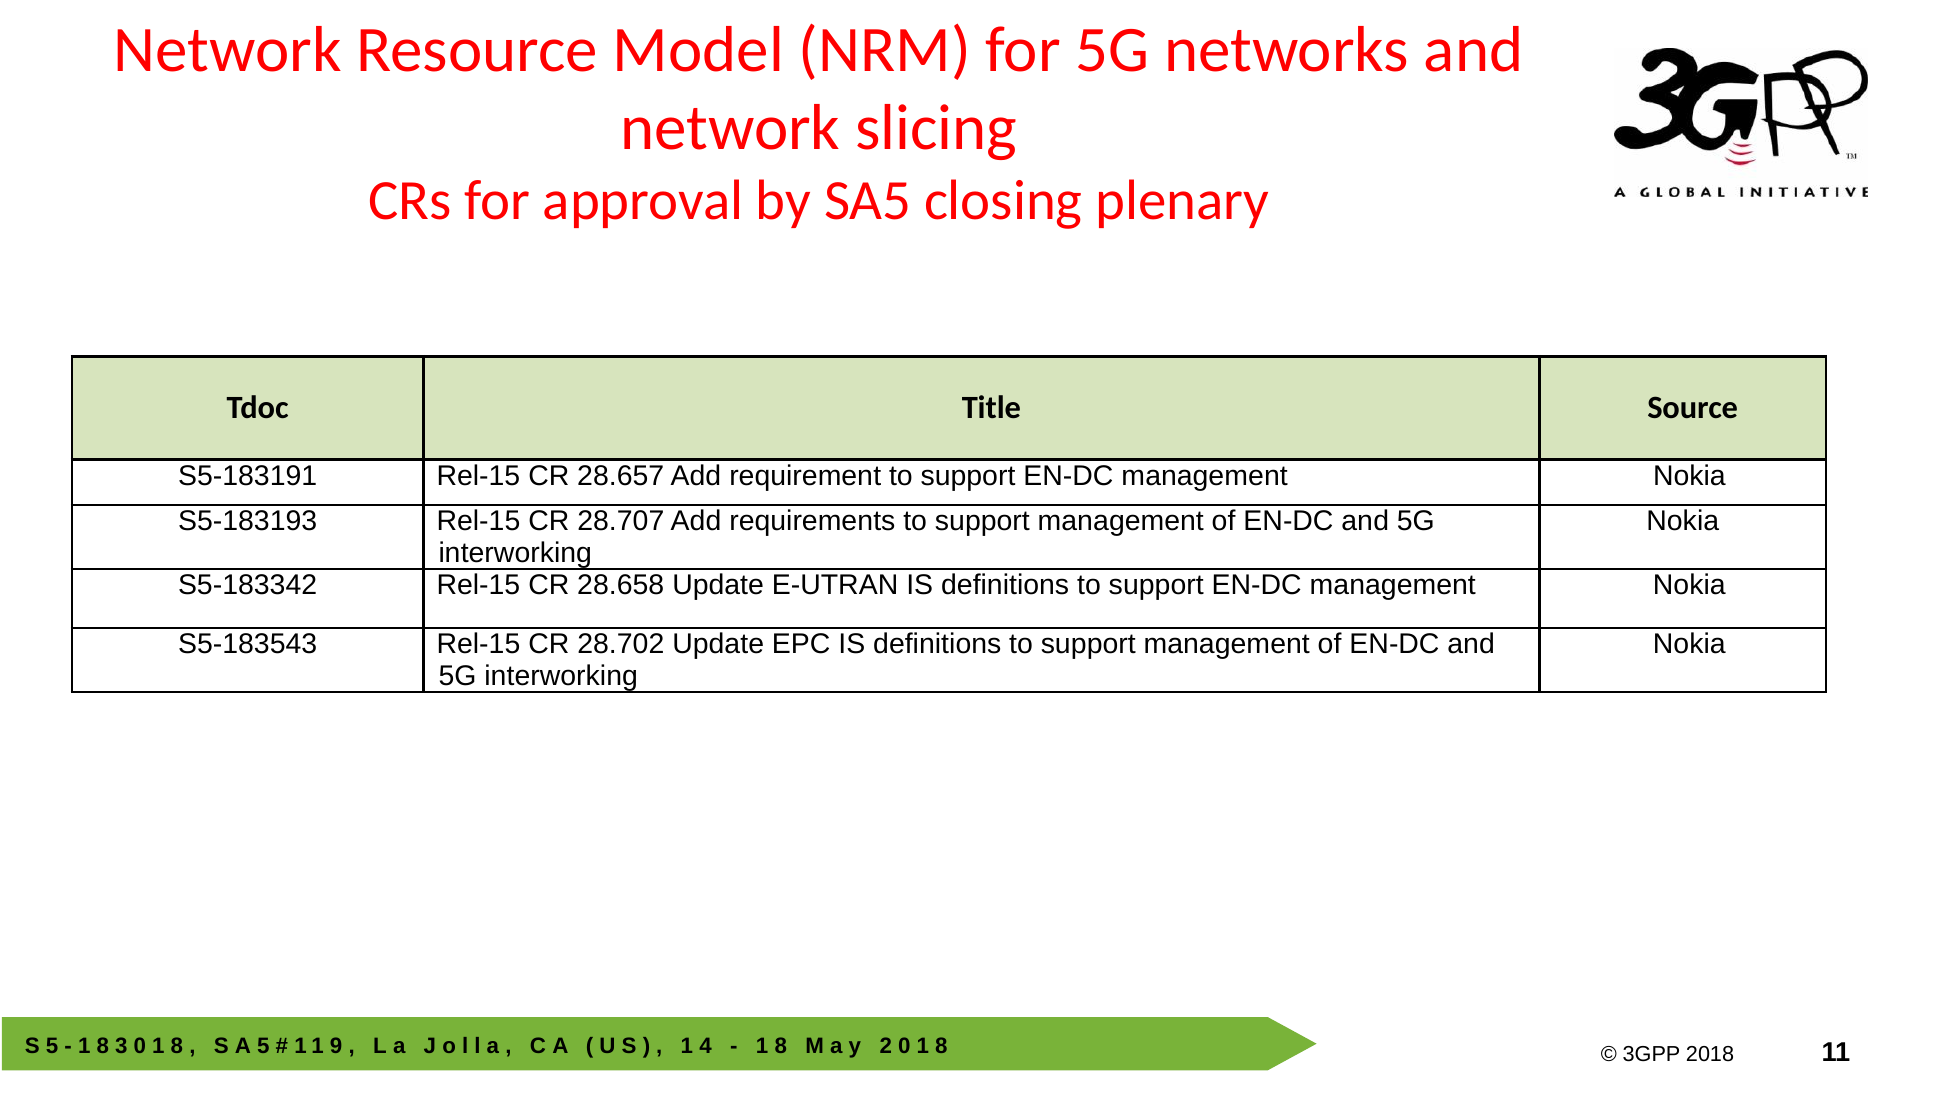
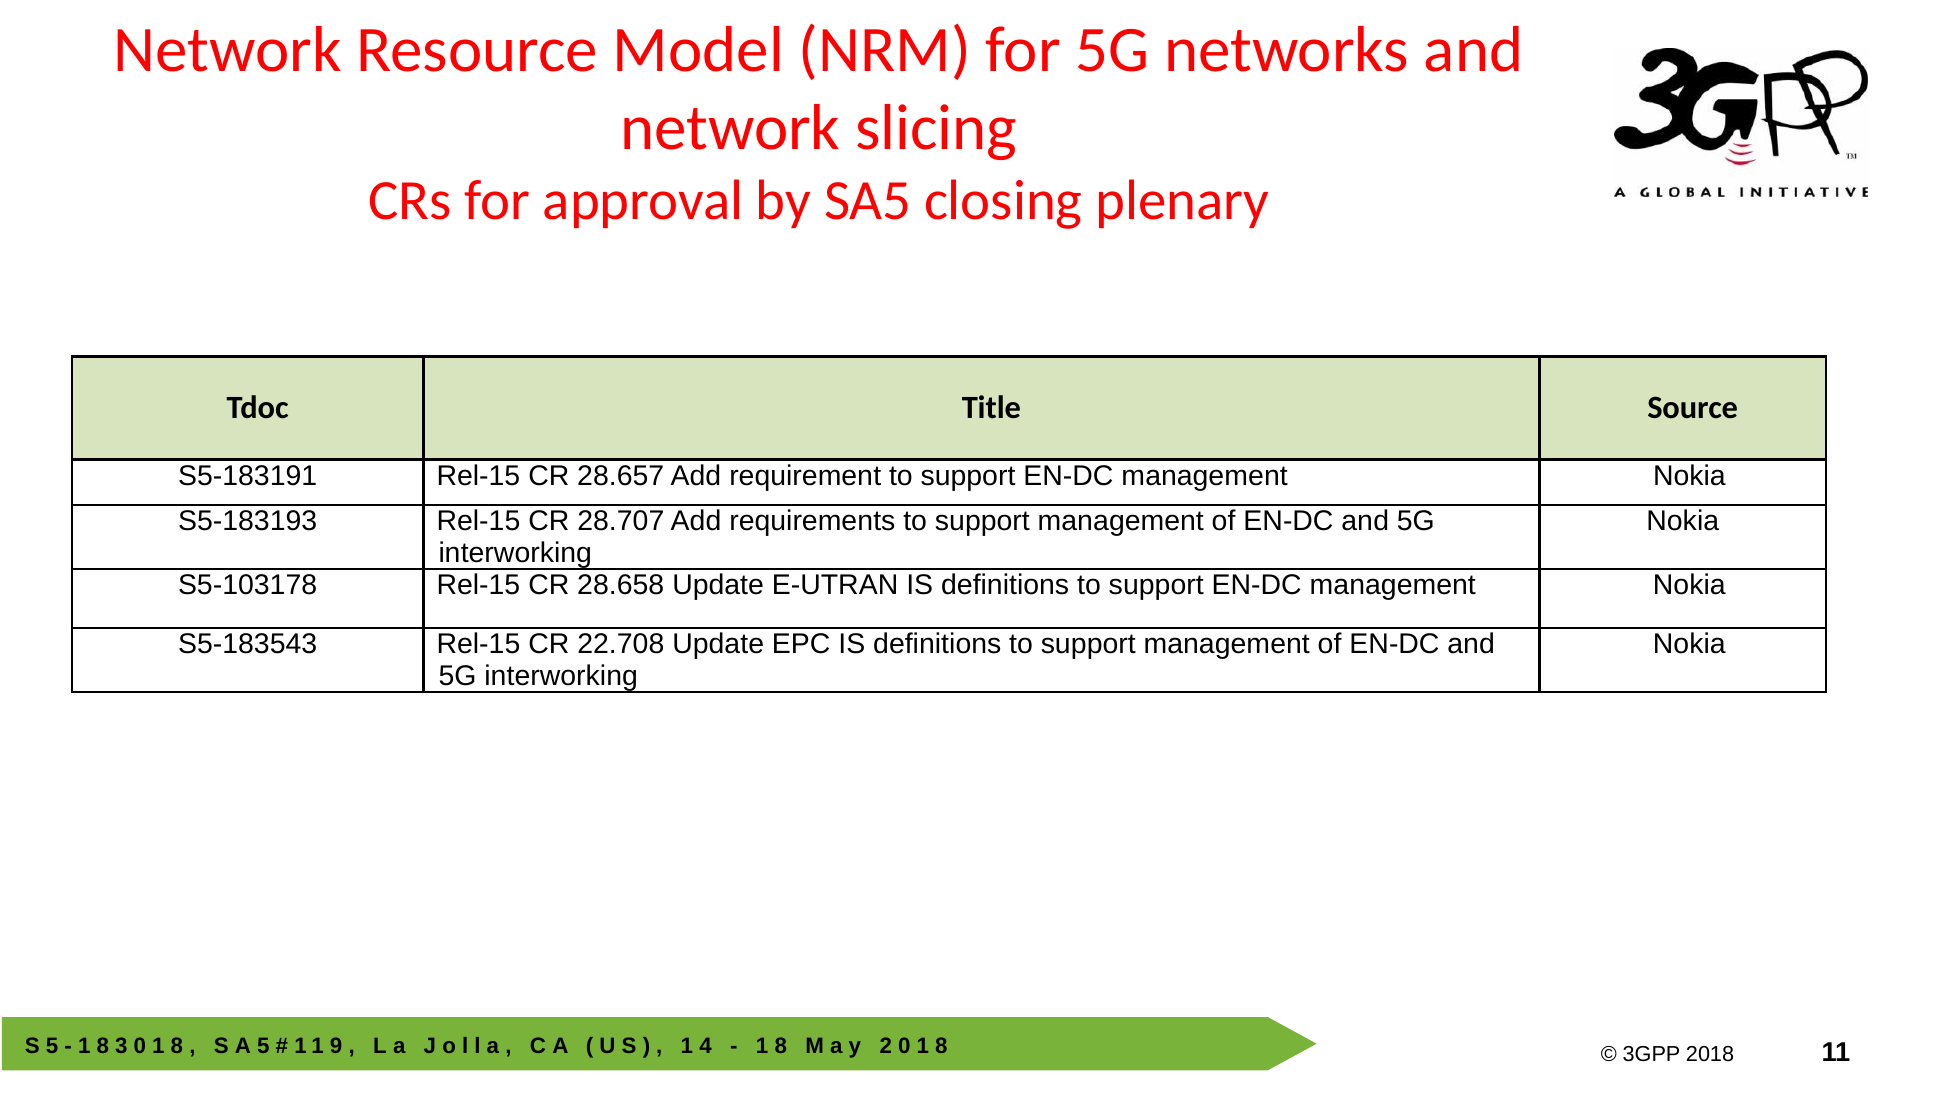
S5‑183342: S5‑183342 -> S5‑103178
28.702: 28.702 -> 22.708
